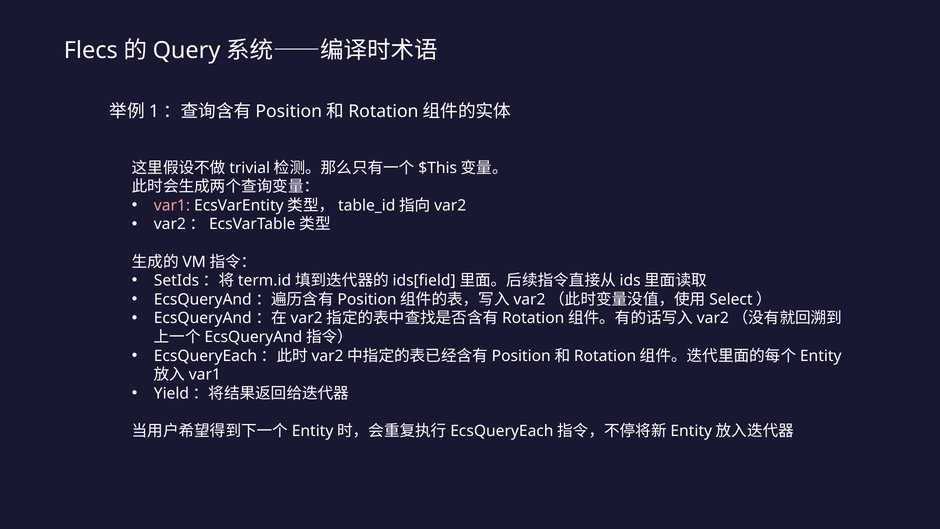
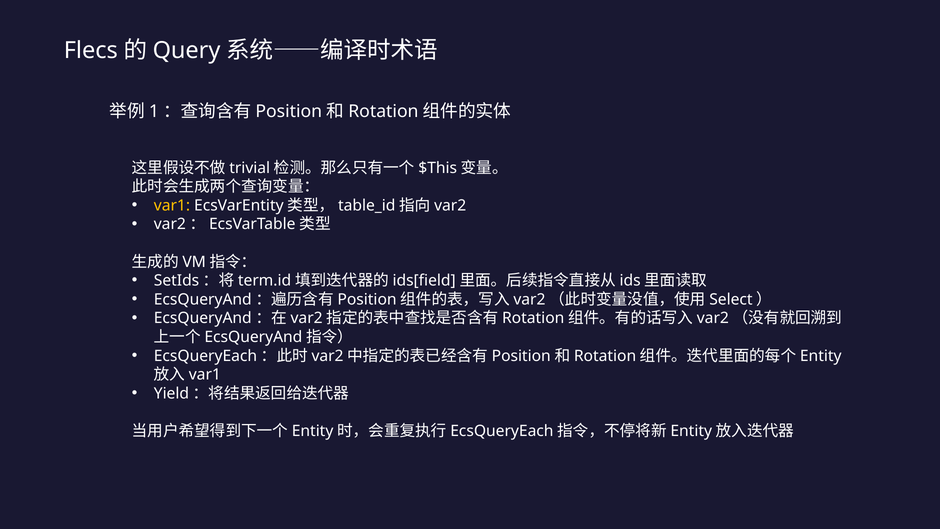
var1 colour: pink -> yellow
